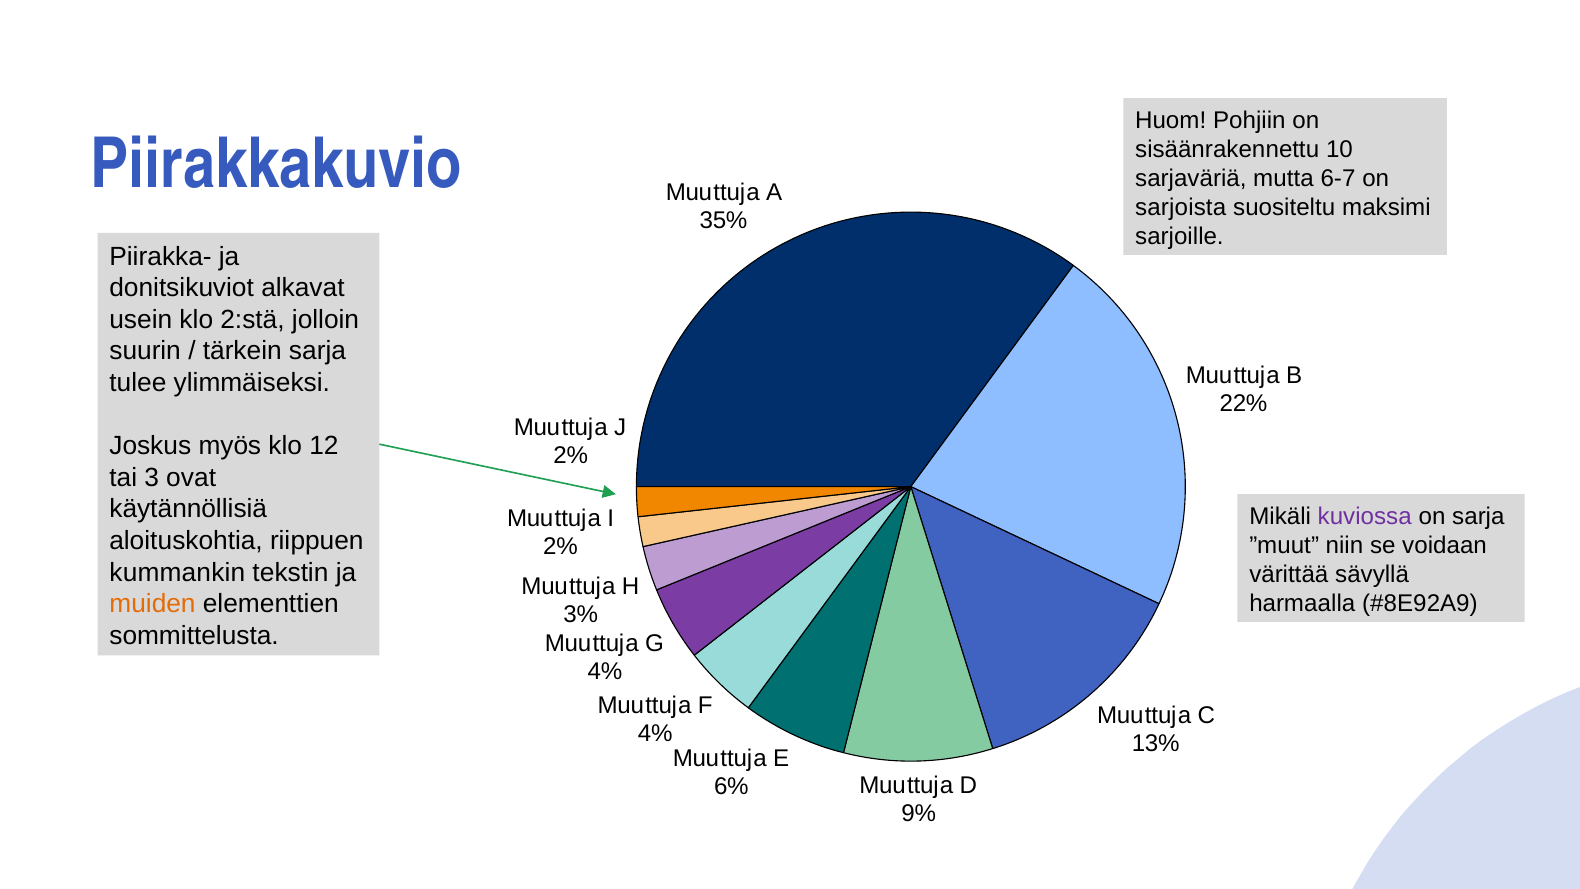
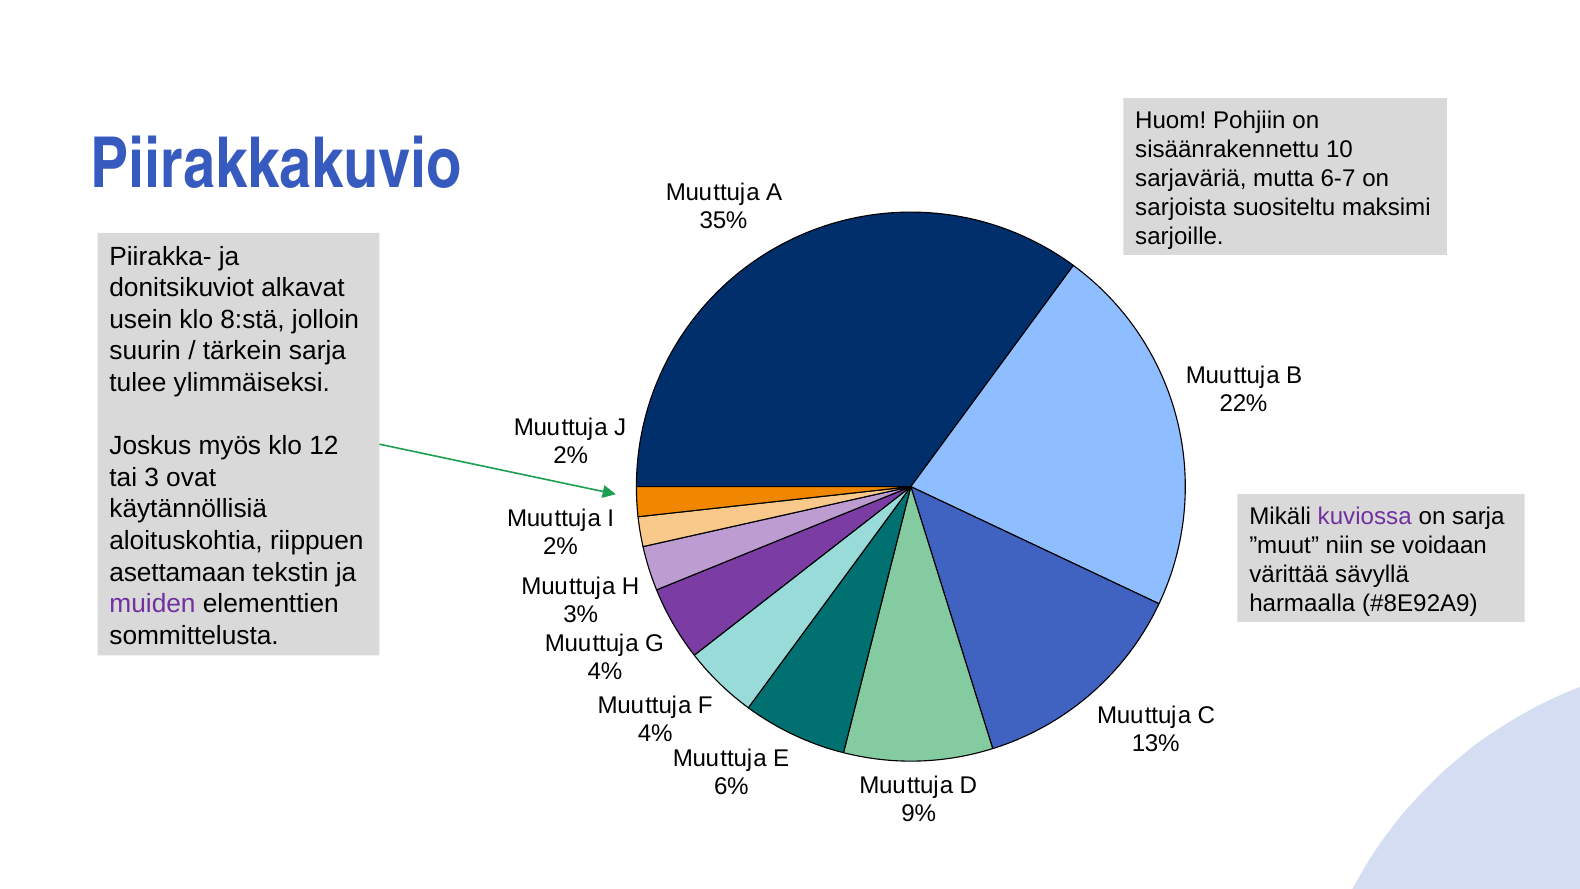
2:stä: 2:stä -> 8:stä
kummankin: kummankin -> asettamaan
muiden colour: orange -> purple
